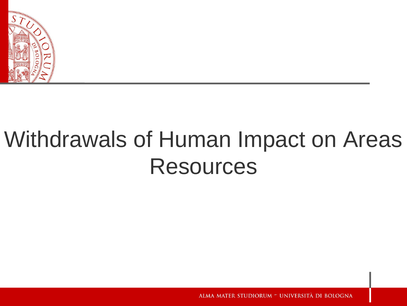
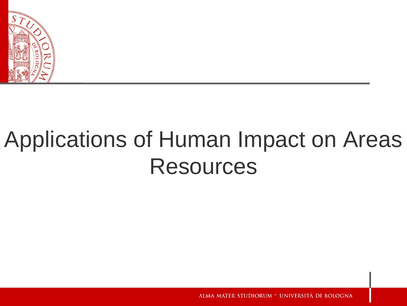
Withdrawals: Withdrawals -> Applications
